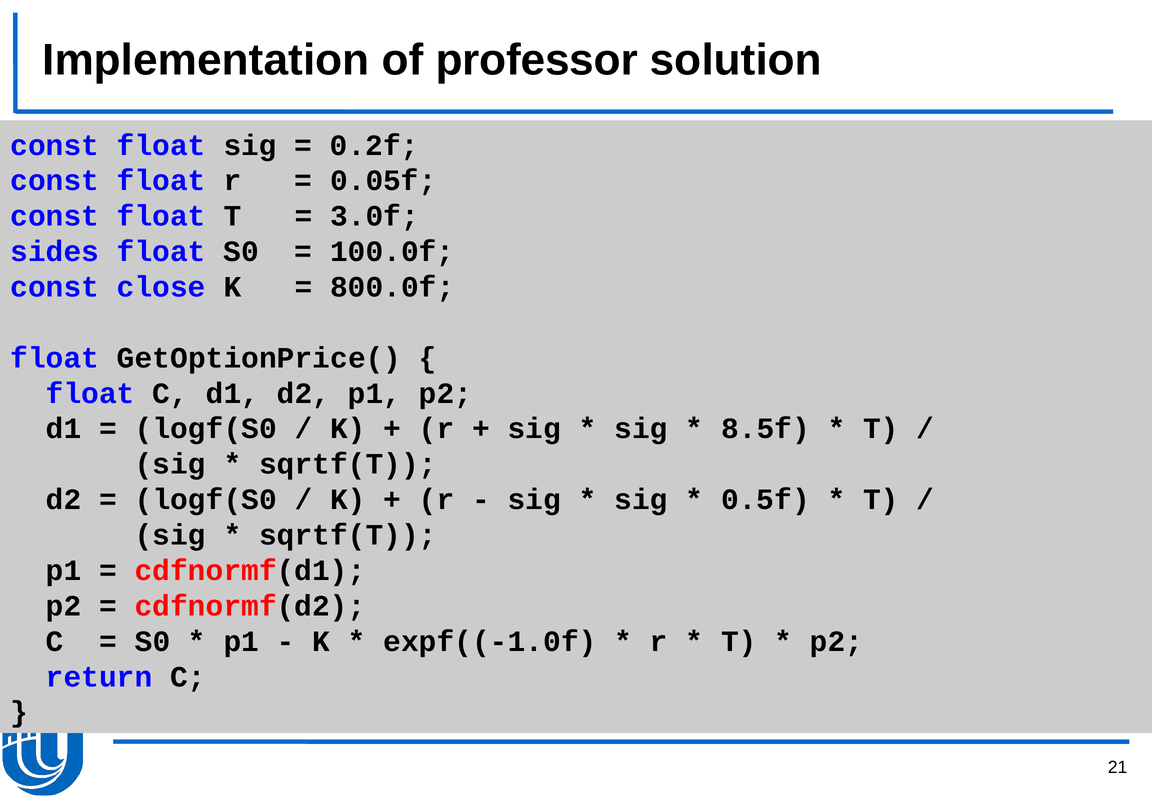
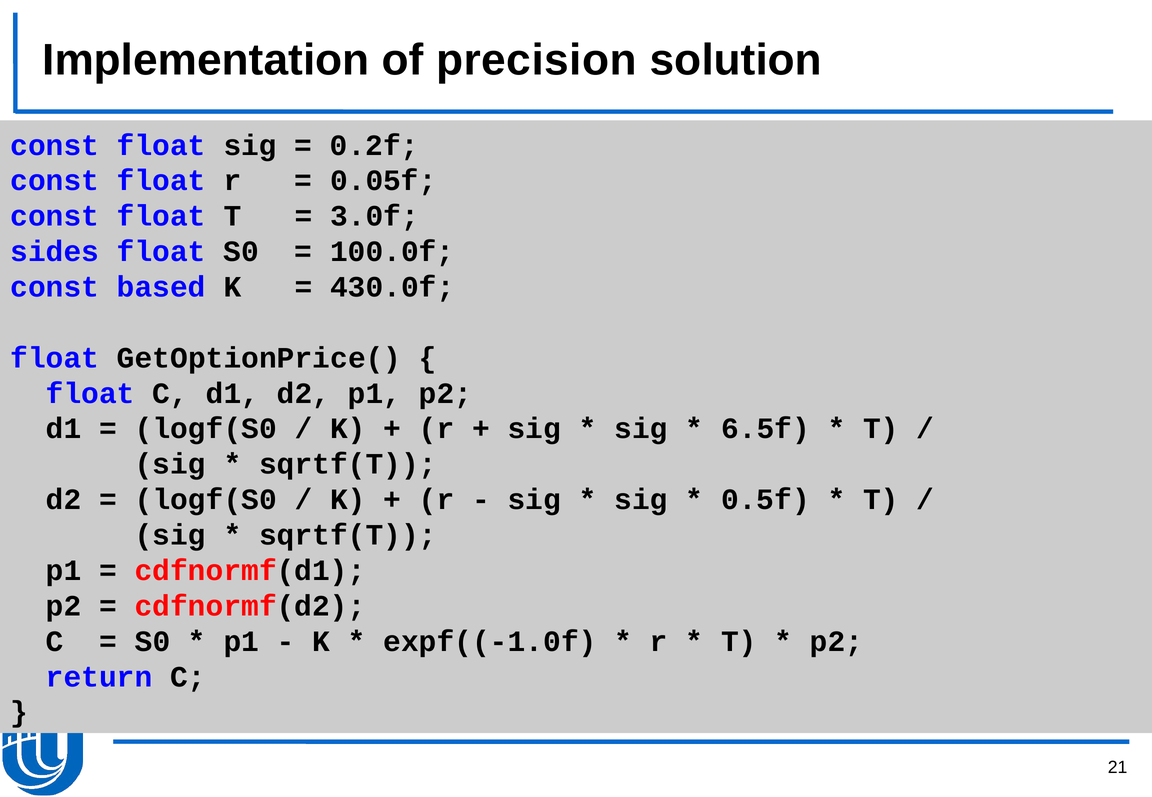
professor: professor -> precision
close: close -> based
800.0f: 800.0f -> 430.0f
8.5f: 8.5f -> 6.5f
